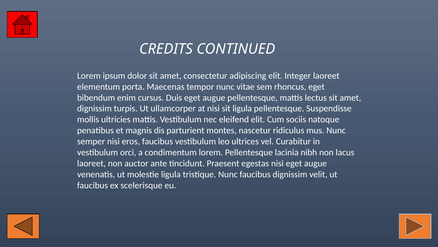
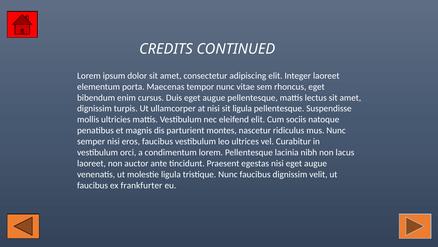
scelerisque: scelerisque -> frankfurter
